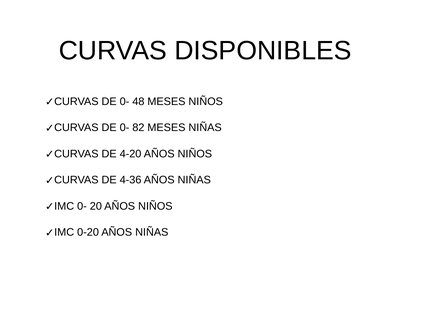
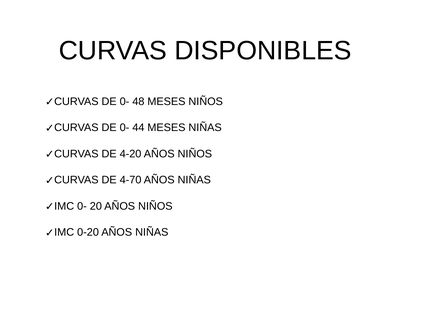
82: 82 -> 44
4-36: 4-36 -> 4-70
